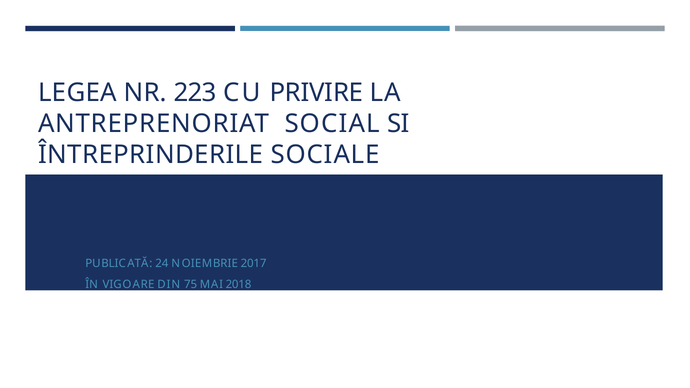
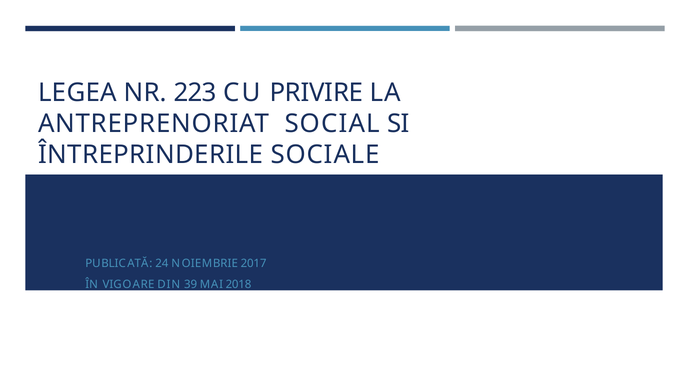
75: 75 -> 39
